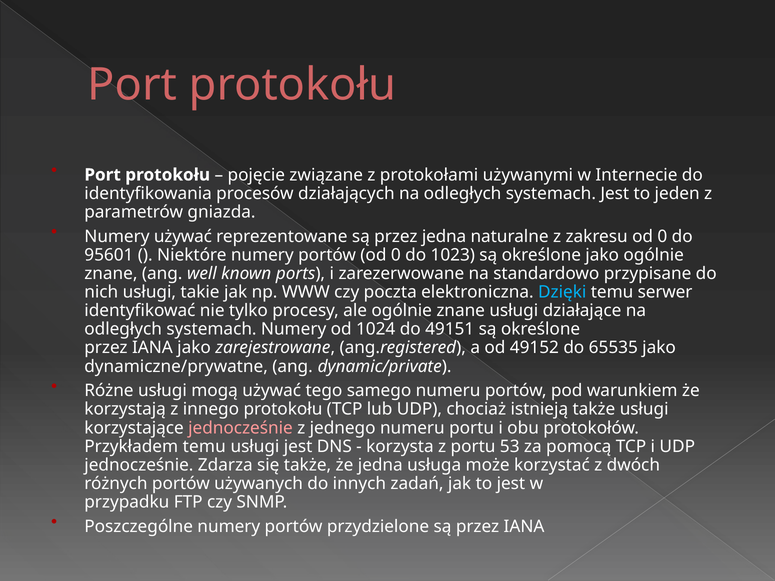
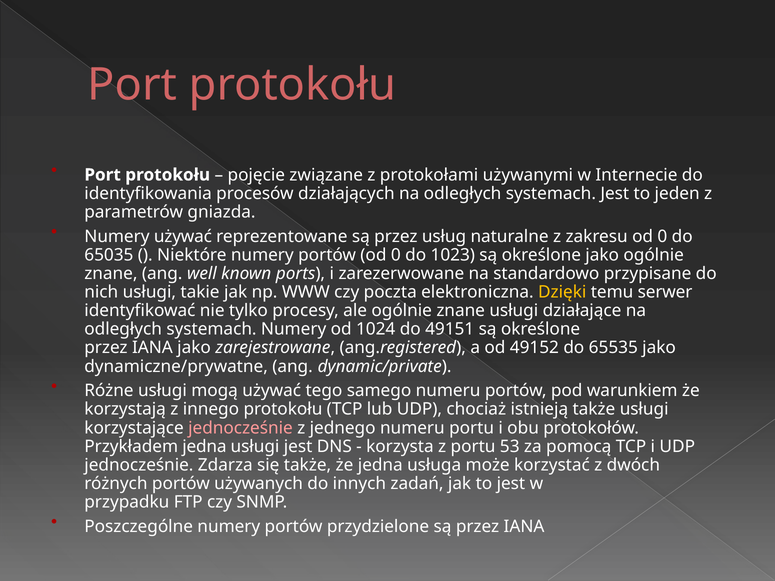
przez jedna: jedna -> usług
95601: 95601 -> 65035
Dzięki colour: light blue -> yellow
Przykładem temu: temu -> jedna
